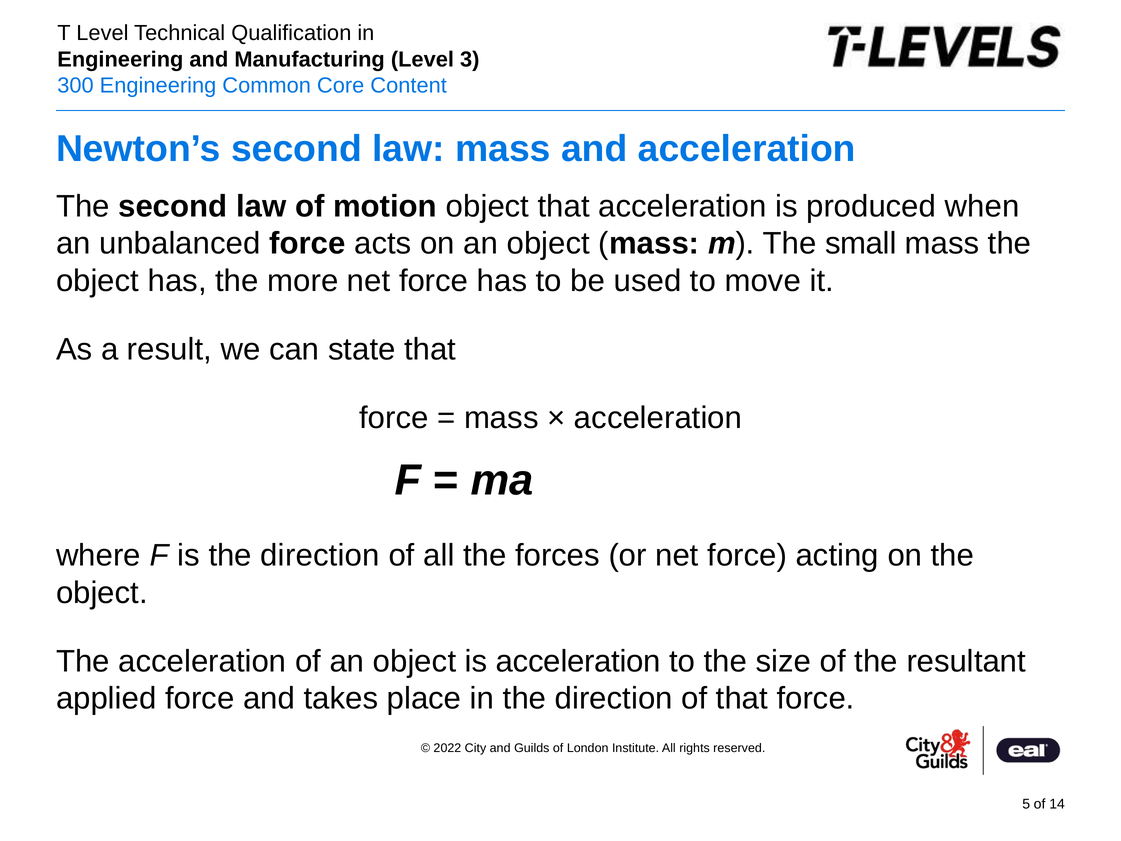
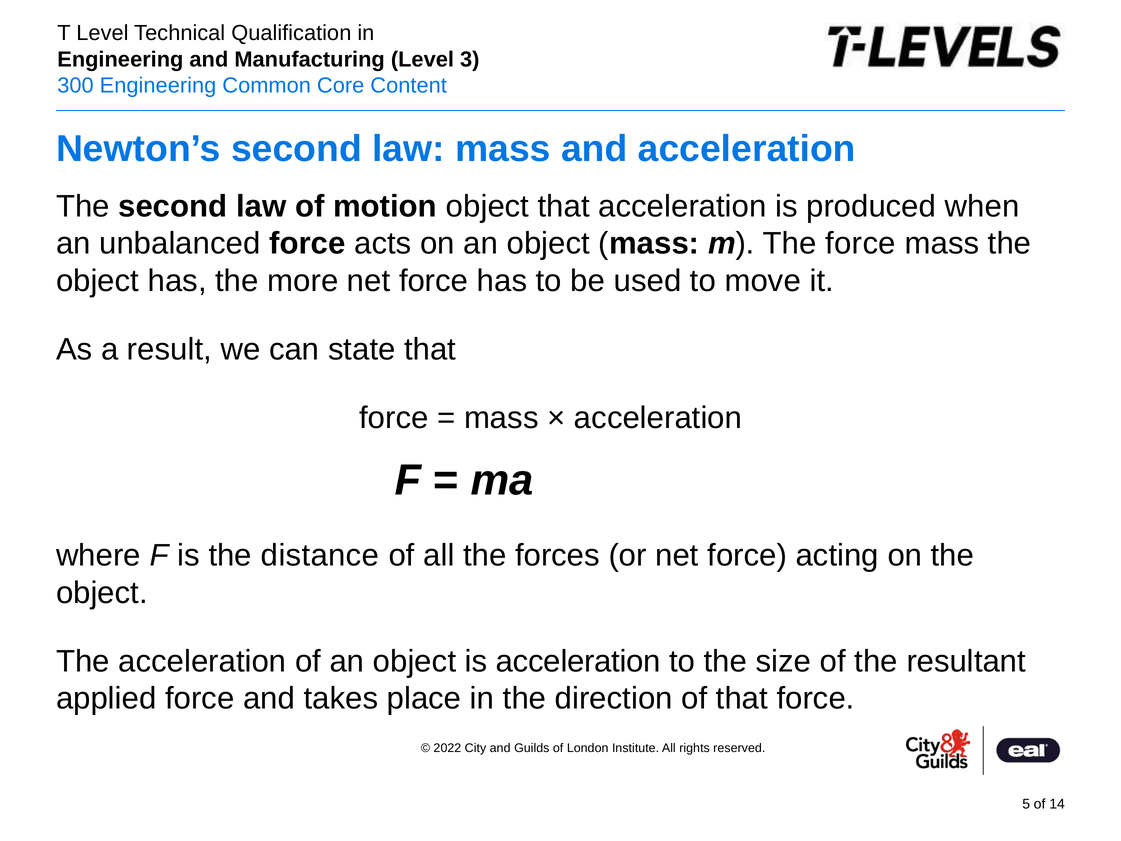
The small: small -> force
is the direction: direction -> distance
